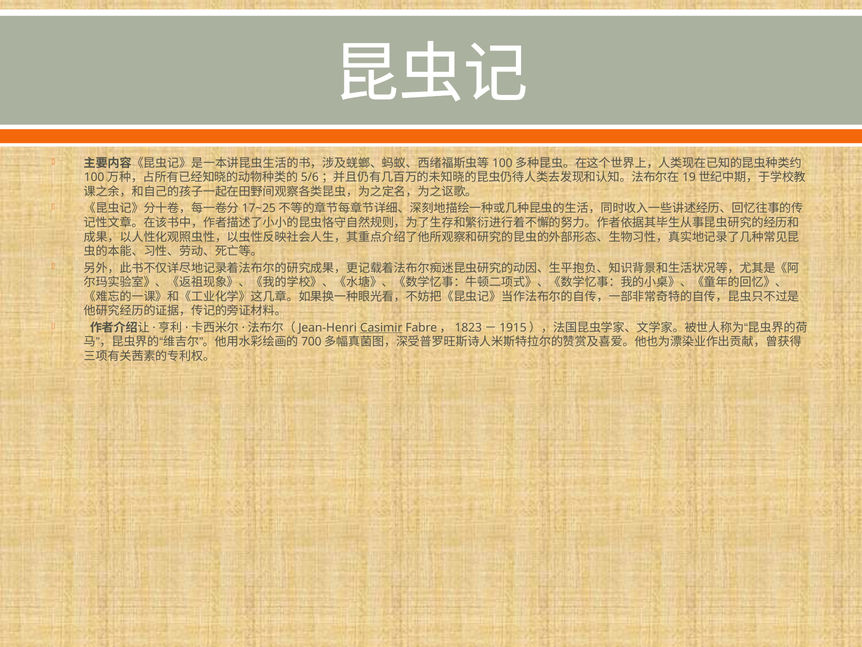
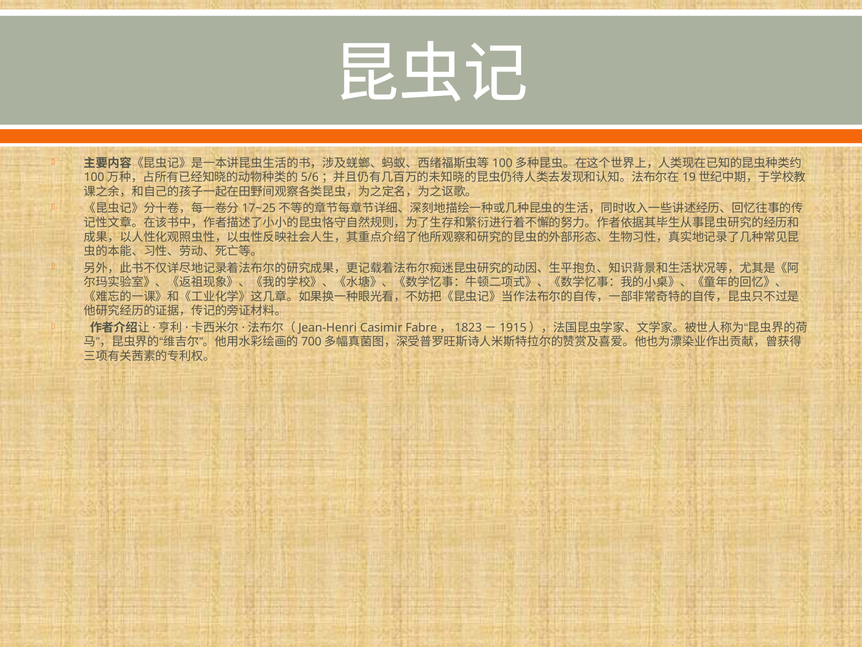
Casimir underline: present -> none
